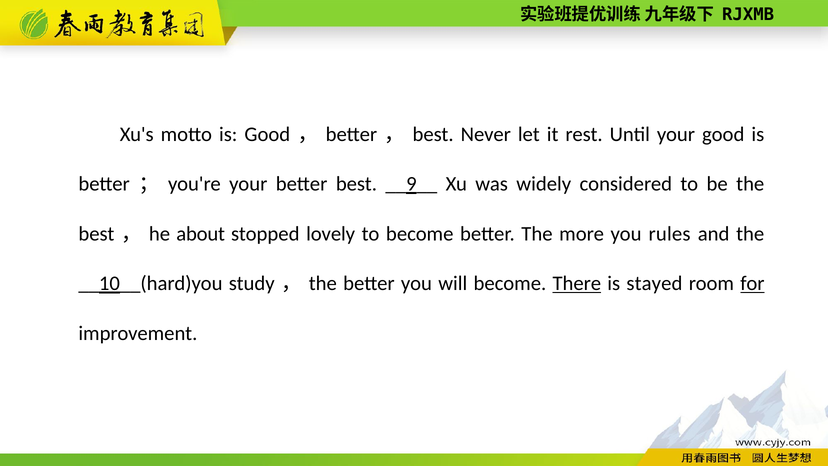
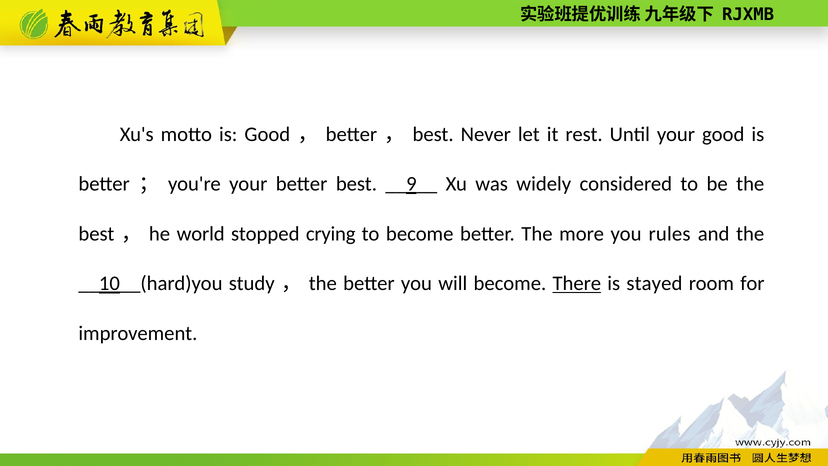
about: about -> world
lovely: lovely -> crying
for underline: present -> none
